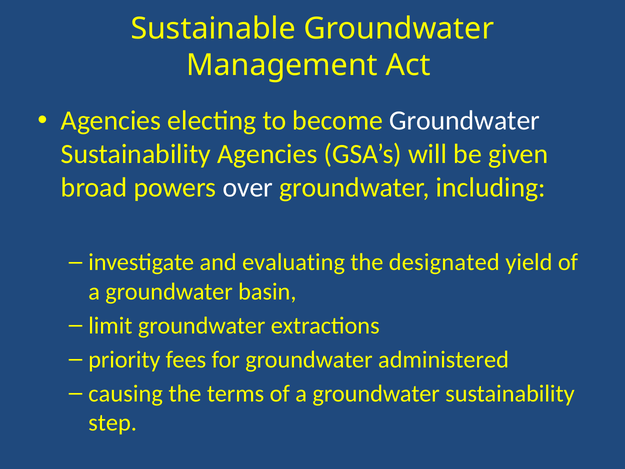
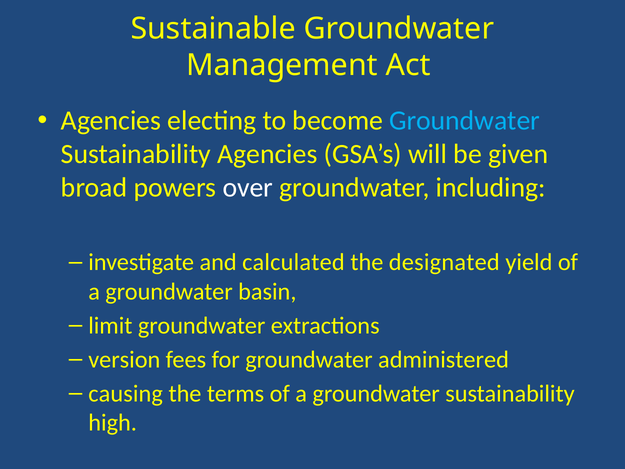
Groundwater at (465, 121) colour: white -> light blue
evaluating: evaluating -> calculated
priority: priority -> version
step: step -> high
